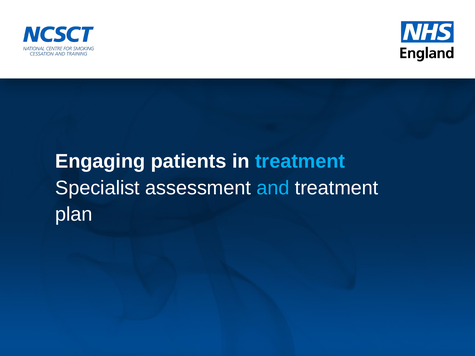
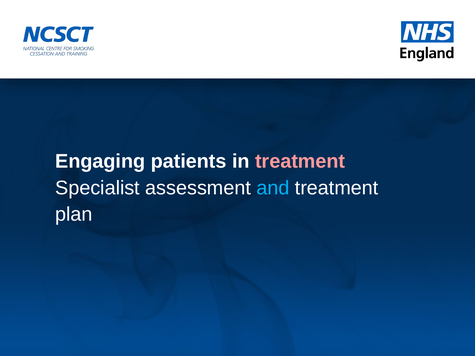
treatment at (300, 162) colour: light blue -> pink
